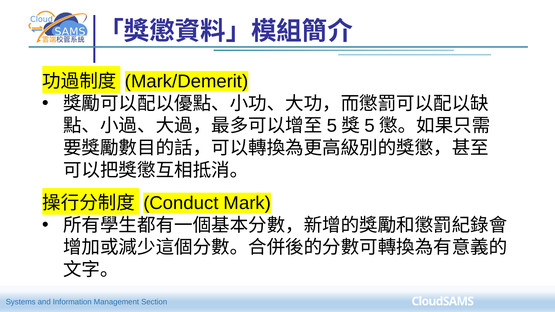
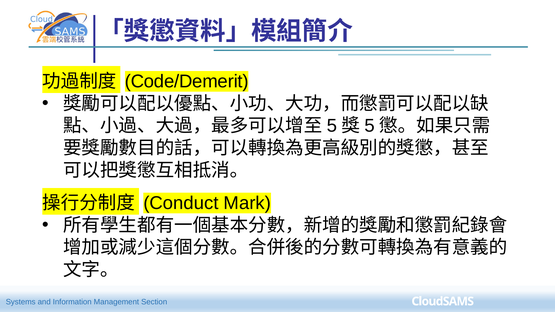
Mark/Demerit: Mark/Demerit -> Code/Demerit
